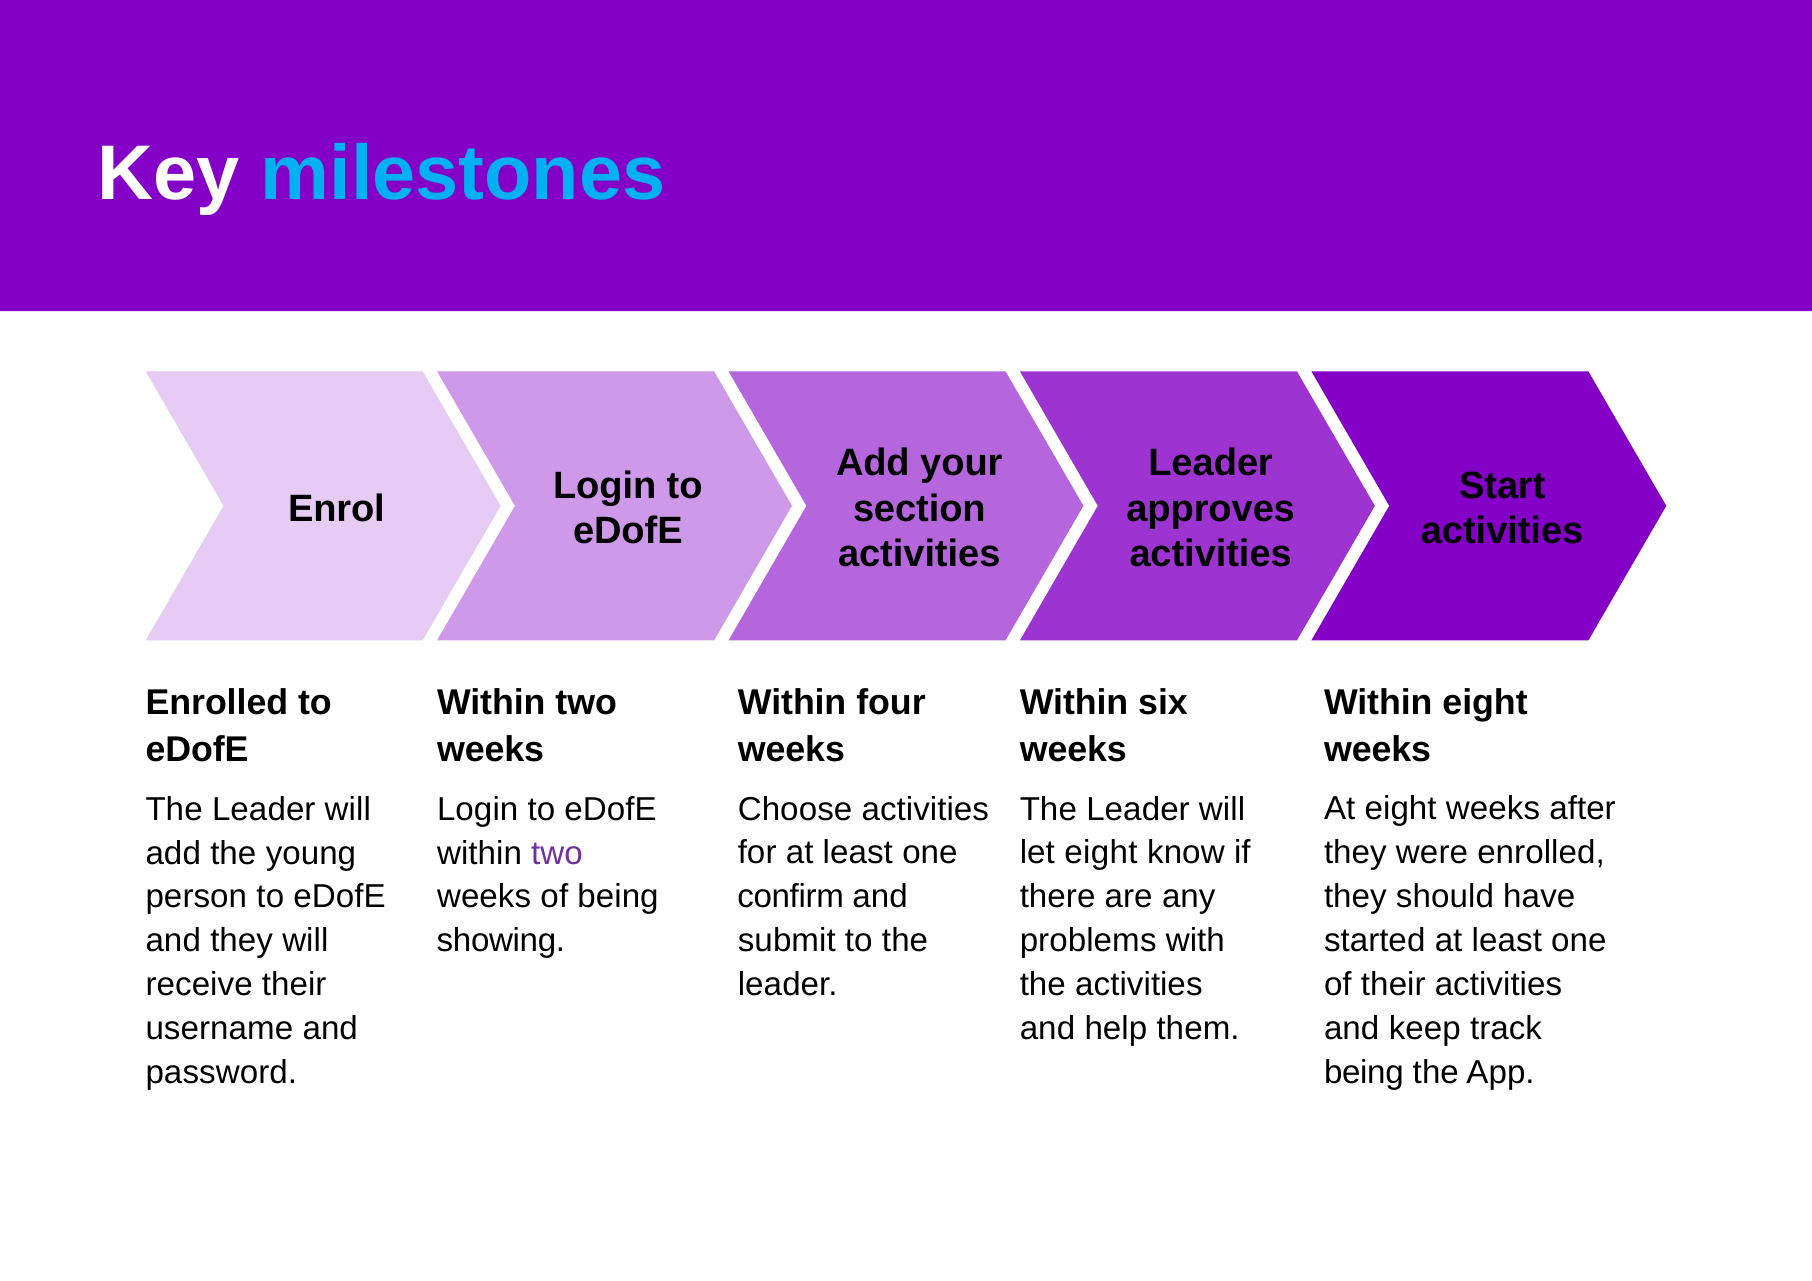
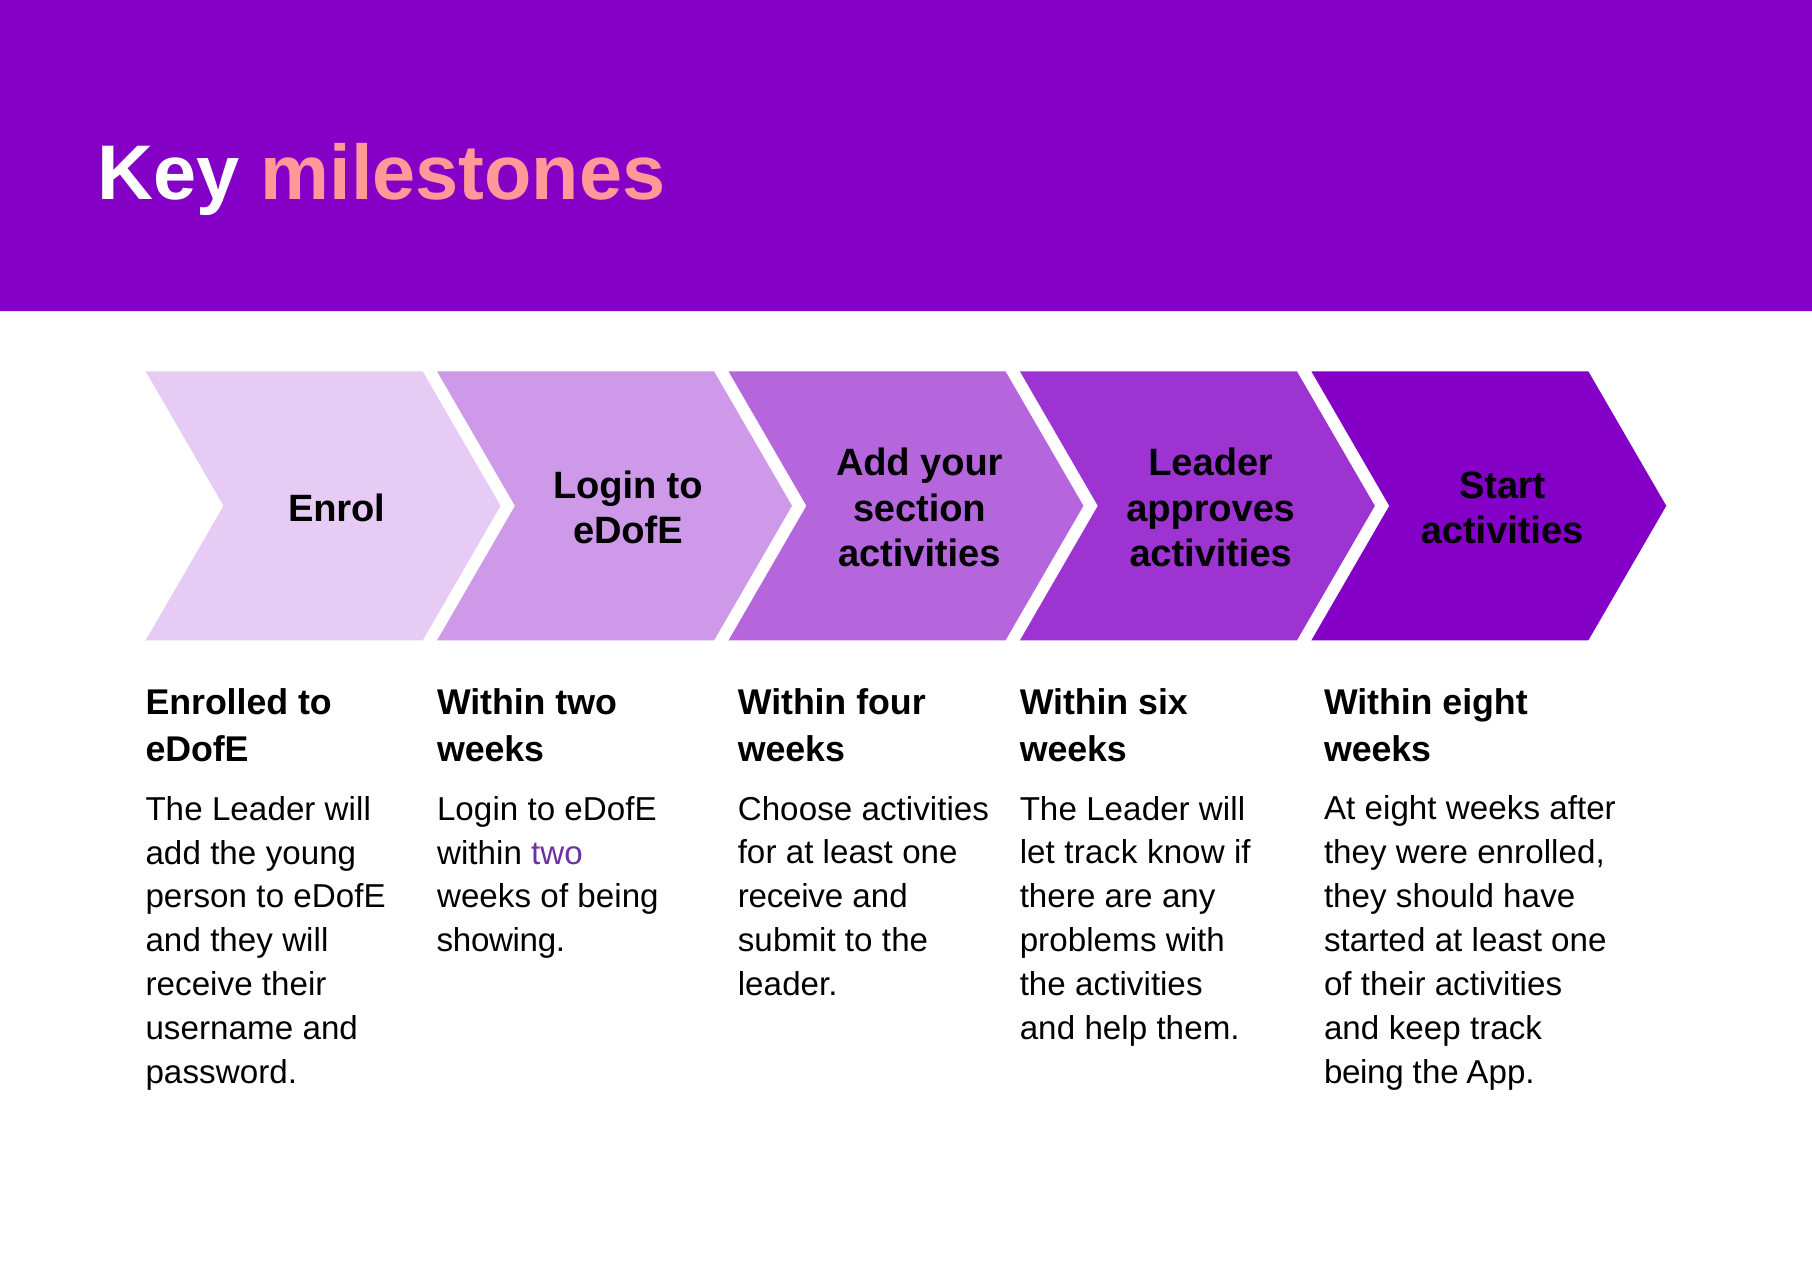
milestones colour: light blue -> pink
let eight: eight -> track
confirm at (791, 897): confirm -> receive
